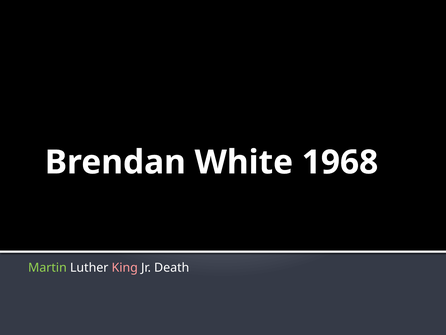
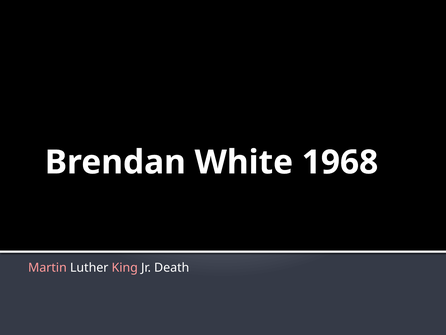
Martin colour: light green -> pink
